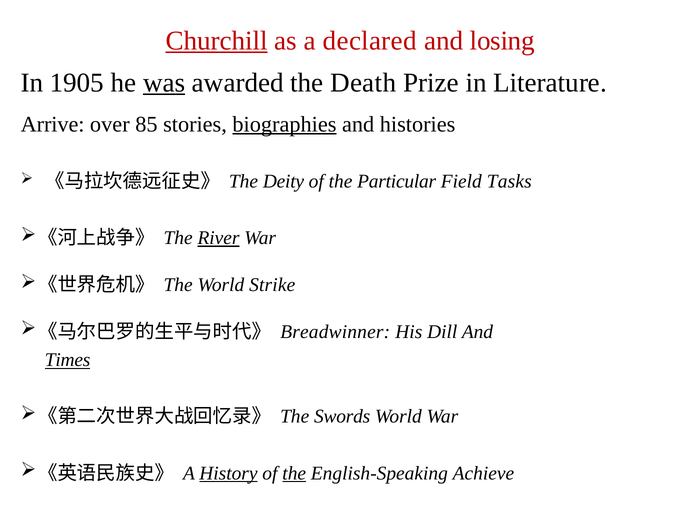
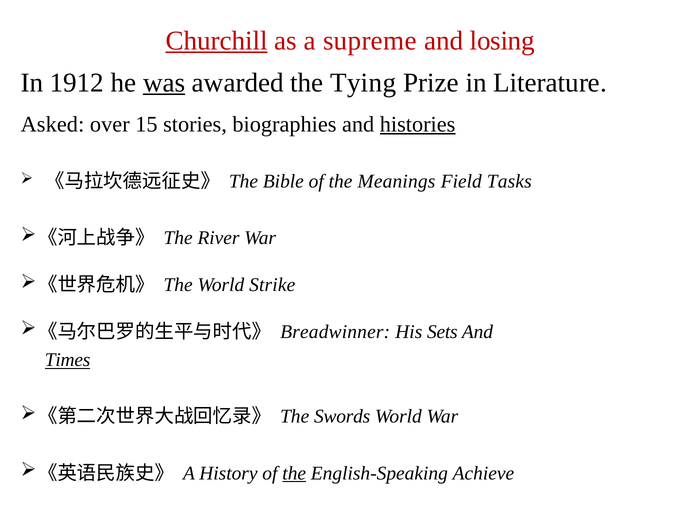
declared: declared -> supreme
1905: 1905 -> 1912
Death: Death -> Tying
Arrive: Arrive -> Asked
85: 85 -> 15
biographies underline: present -> none
histories underline: none -> present
Deity: Deity -> Bible
Particular: Particular -> Meanings
River underline: present -> none
Dill: Dill -> Sets
History underline: present -> none
